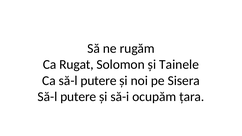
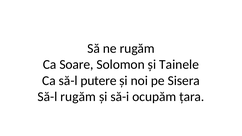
Rugat: Rugat -> Soare
putere at (78, 97): putere -> rugăm
